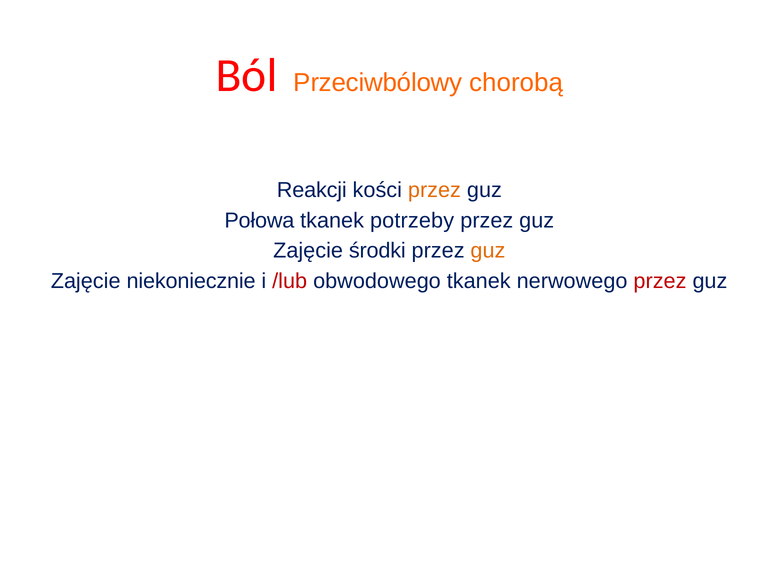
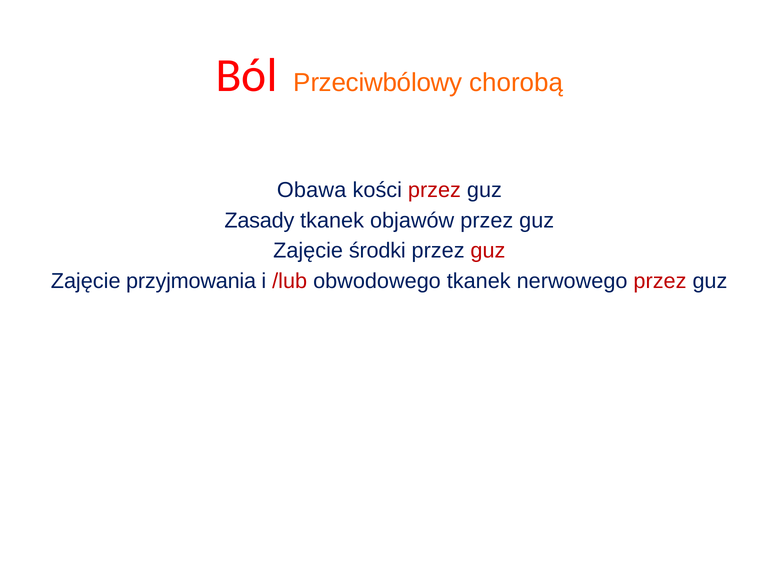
Reakcji: Reakcji -> Obawa
przez at (434, 190) colour: orange -> red
Połowa: Połowa -> Zasady
potrzeby: potrzeby -> objawów
guz at (488, 251) colour: orange -> red
niekoniecznie: niekoniecznie -> przyjmowania
